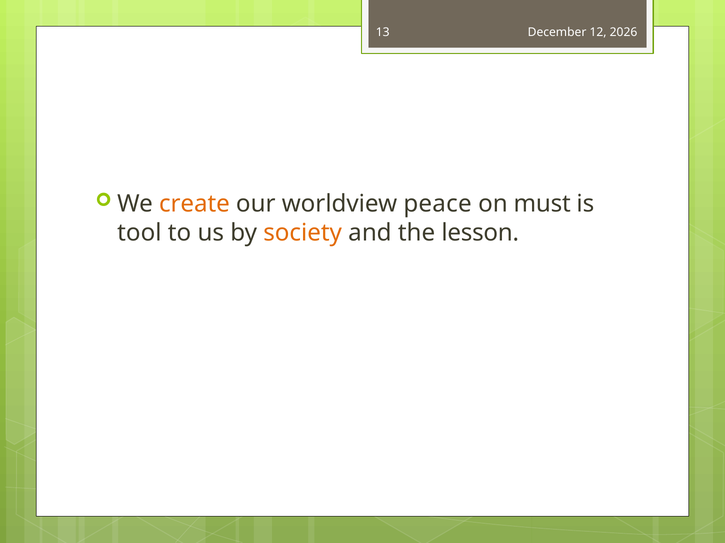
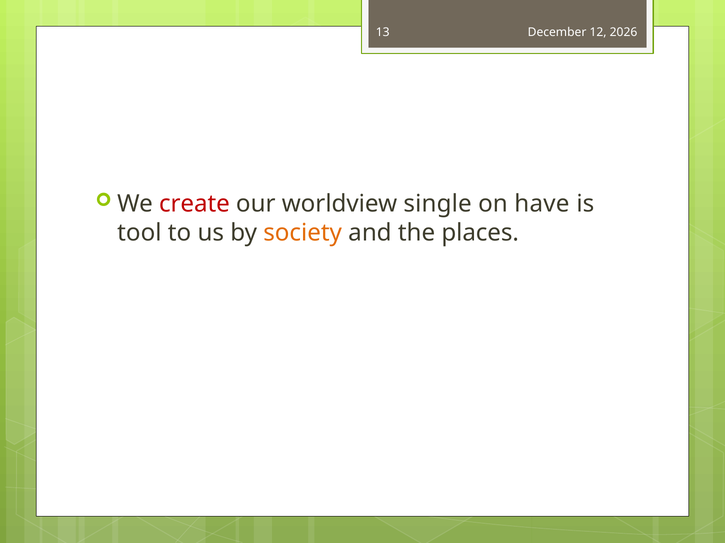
create colour: orange -> red
peace: peace -> single
must: must -> have
lesson: lesson -> places
